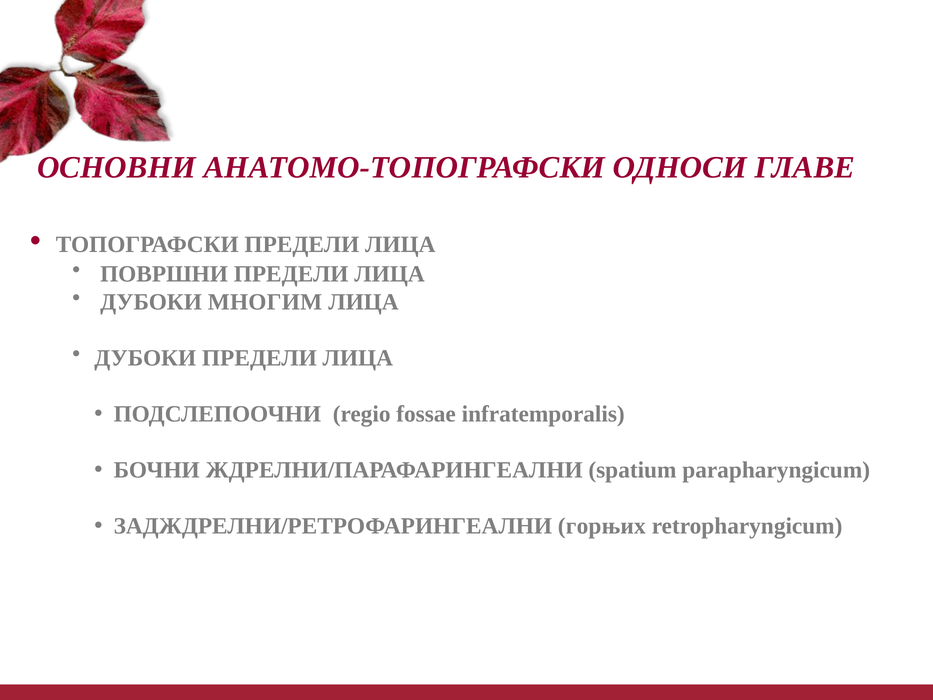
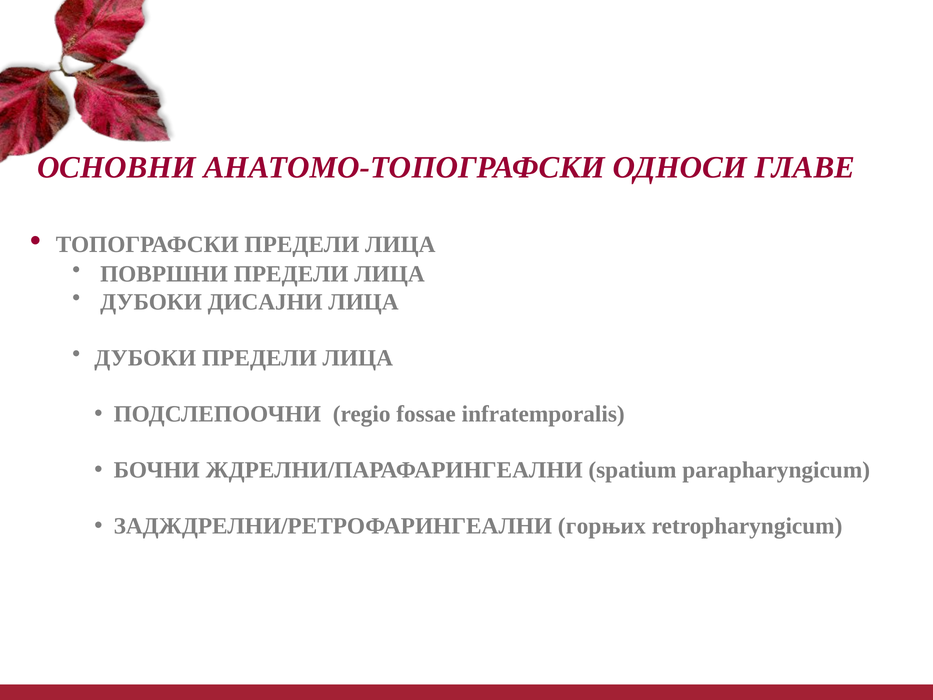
МНОГИМ: МНОГИМ -> ДИСАЈНИ
